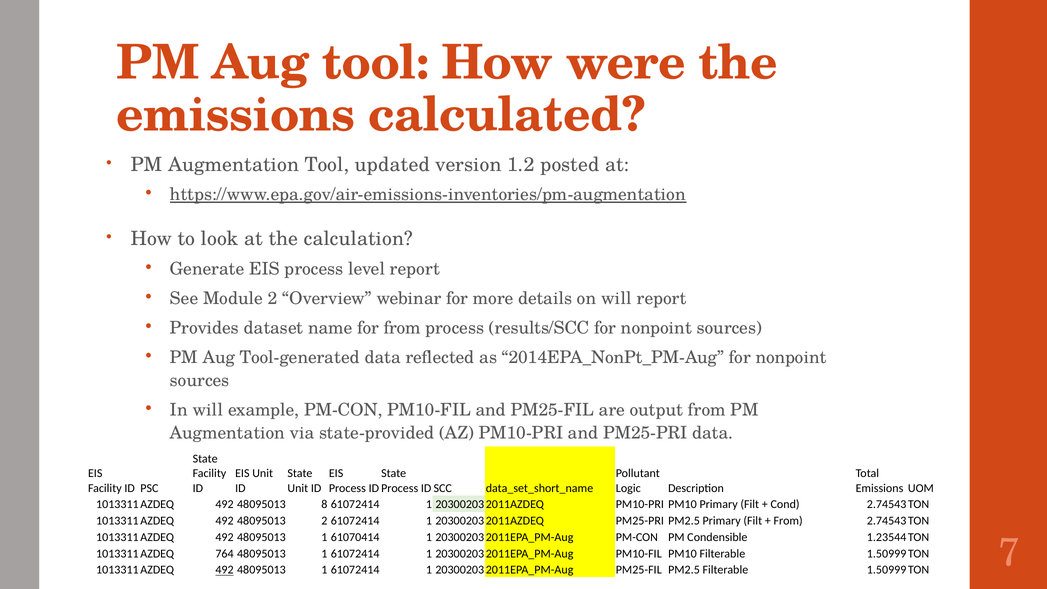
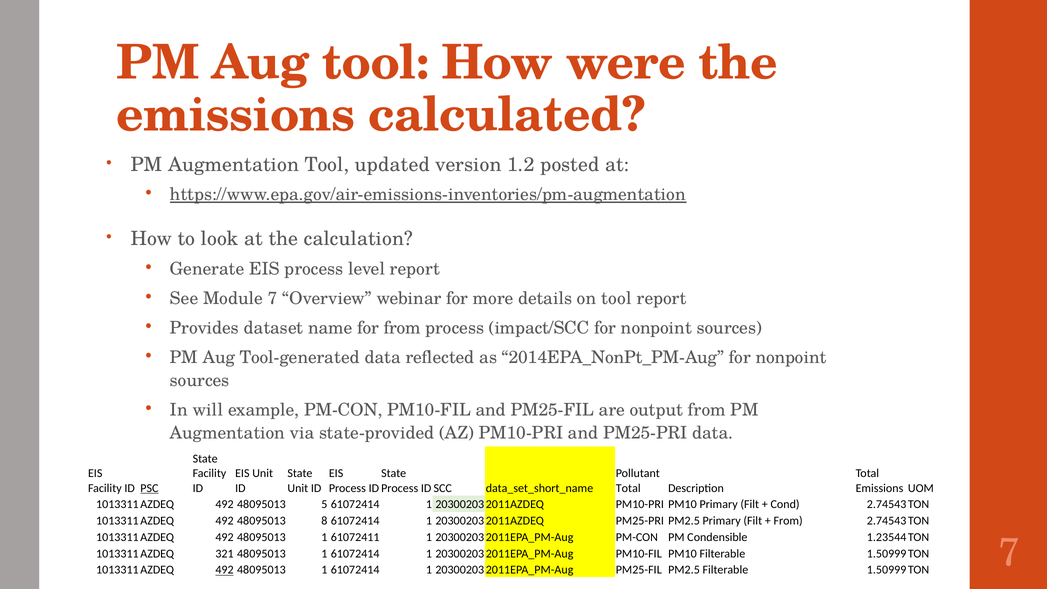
Module 2: 2 -> 7
on will: will -> tool
results/SCC: results/SCC -> impact/SCC
PSC underline: none -> present
Logic at (628, 488): Logic -> Total
8: 8 -> 5
48095013 2: 2 -> 8
61070414: 61070414 -> 61072411
764: 764 -> 321
